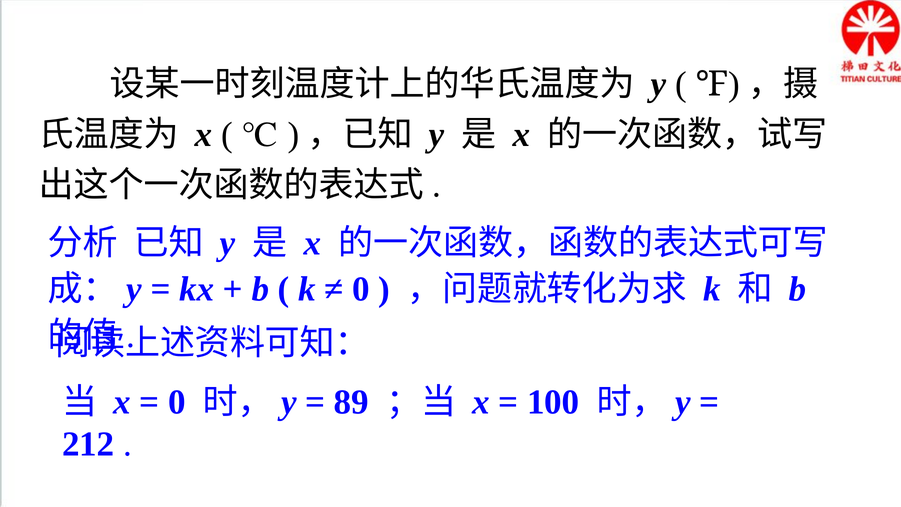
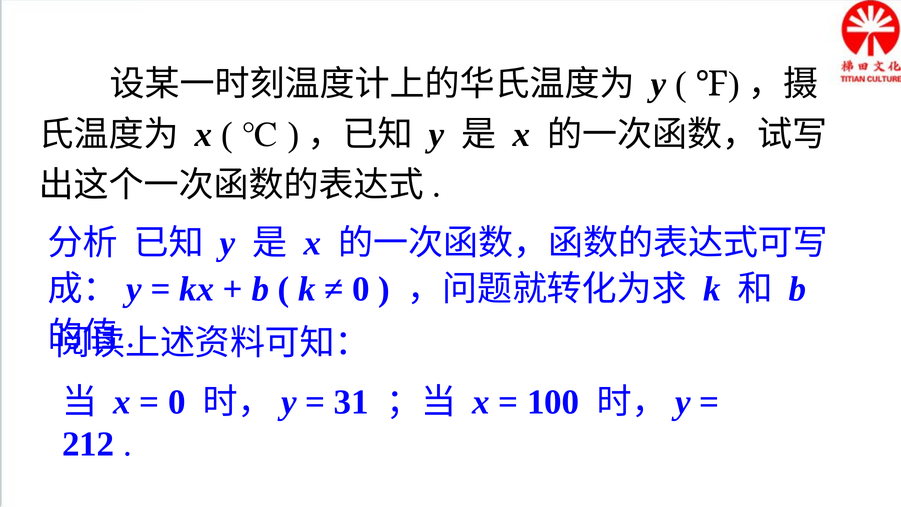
89: 89 -> 31
